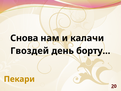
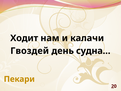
Снова: Снова -> Ходит
борту…: борту… -> судна…
